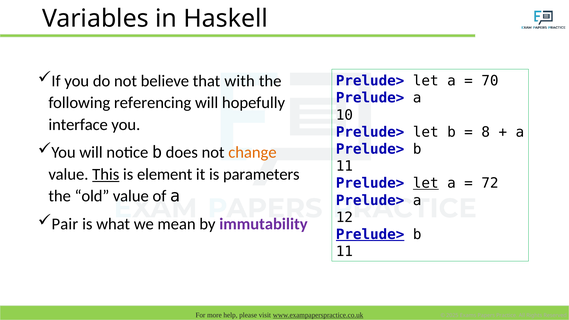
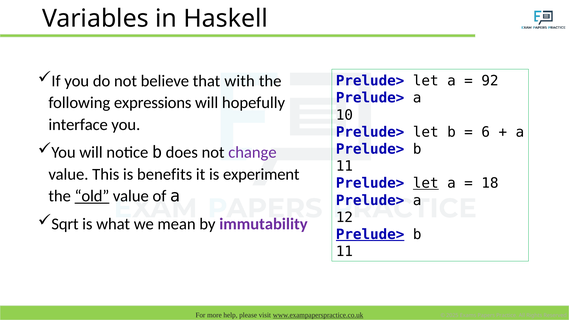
70: 70 -> 92
referencing: referencing -> expressions
8: 8 -> 6
change colour: orange -> purple
This underline: present -> none
element: element -> benefits
parameters: parameters -> experiment
72: 72 -> 18
old underline: none -> present
Pair: Pair -> Sqrt
